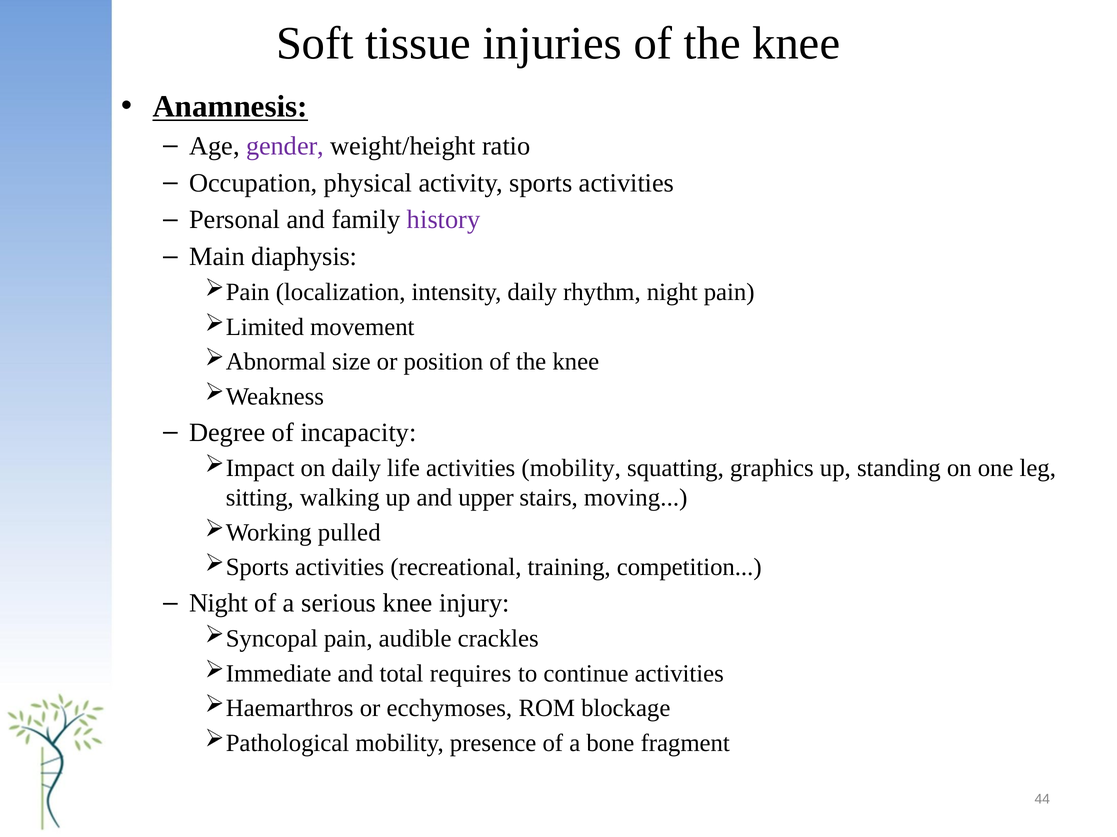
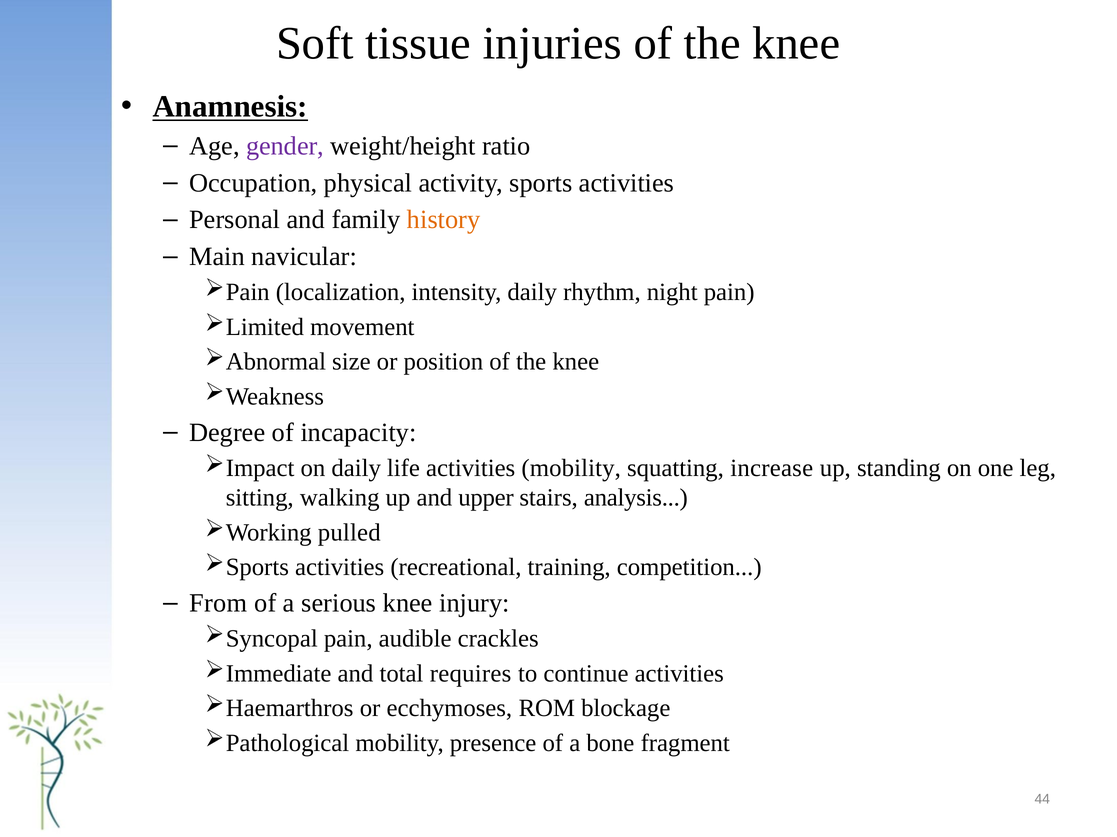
history colour: purple -> orange
diaphysis: diaphysis -> navicular
graphics: graphics -> increase
moving: moving -> analysis
Night at (219, 604): Night -> From
